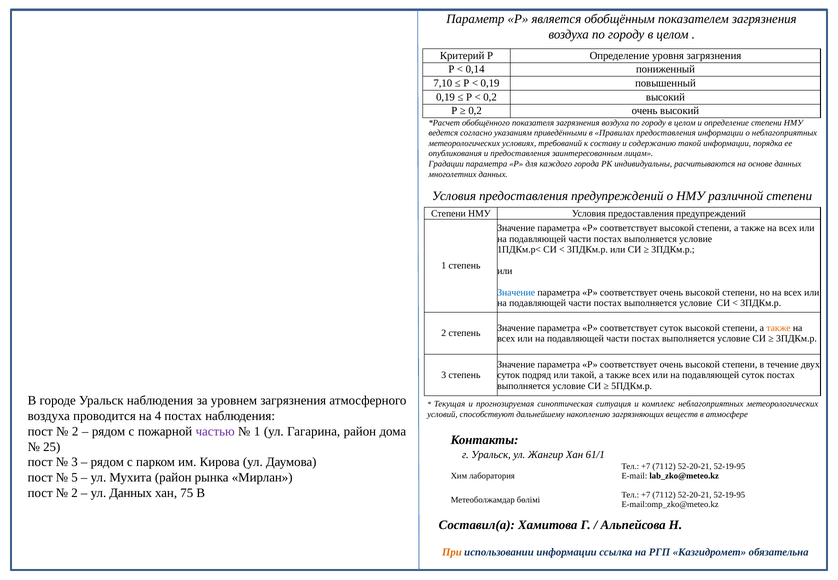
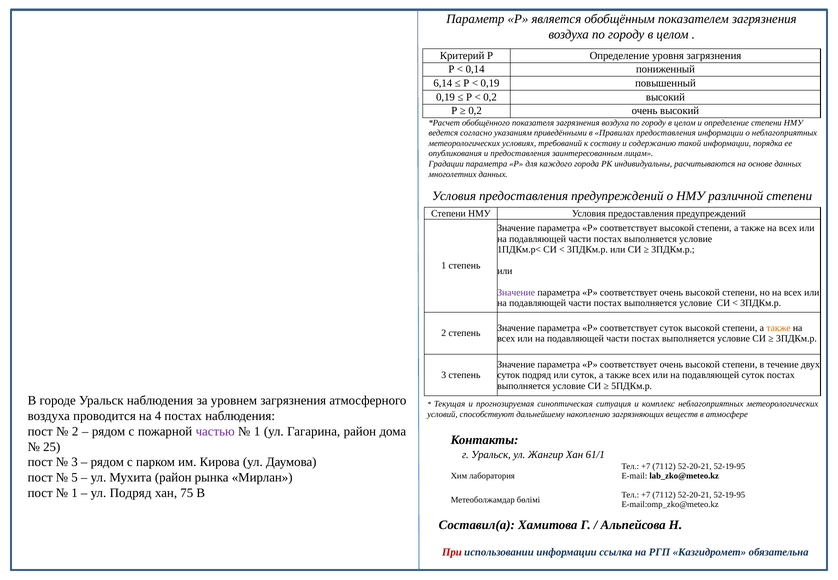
7,10: 7,10 -> 6,14
Значение at (516, 293) colour: blue -> purple
или такой: такой -> суток
2 at (75, 493): 2 -> 1
ул Данных: Данных -> Подряд
При colour: orange -> red
